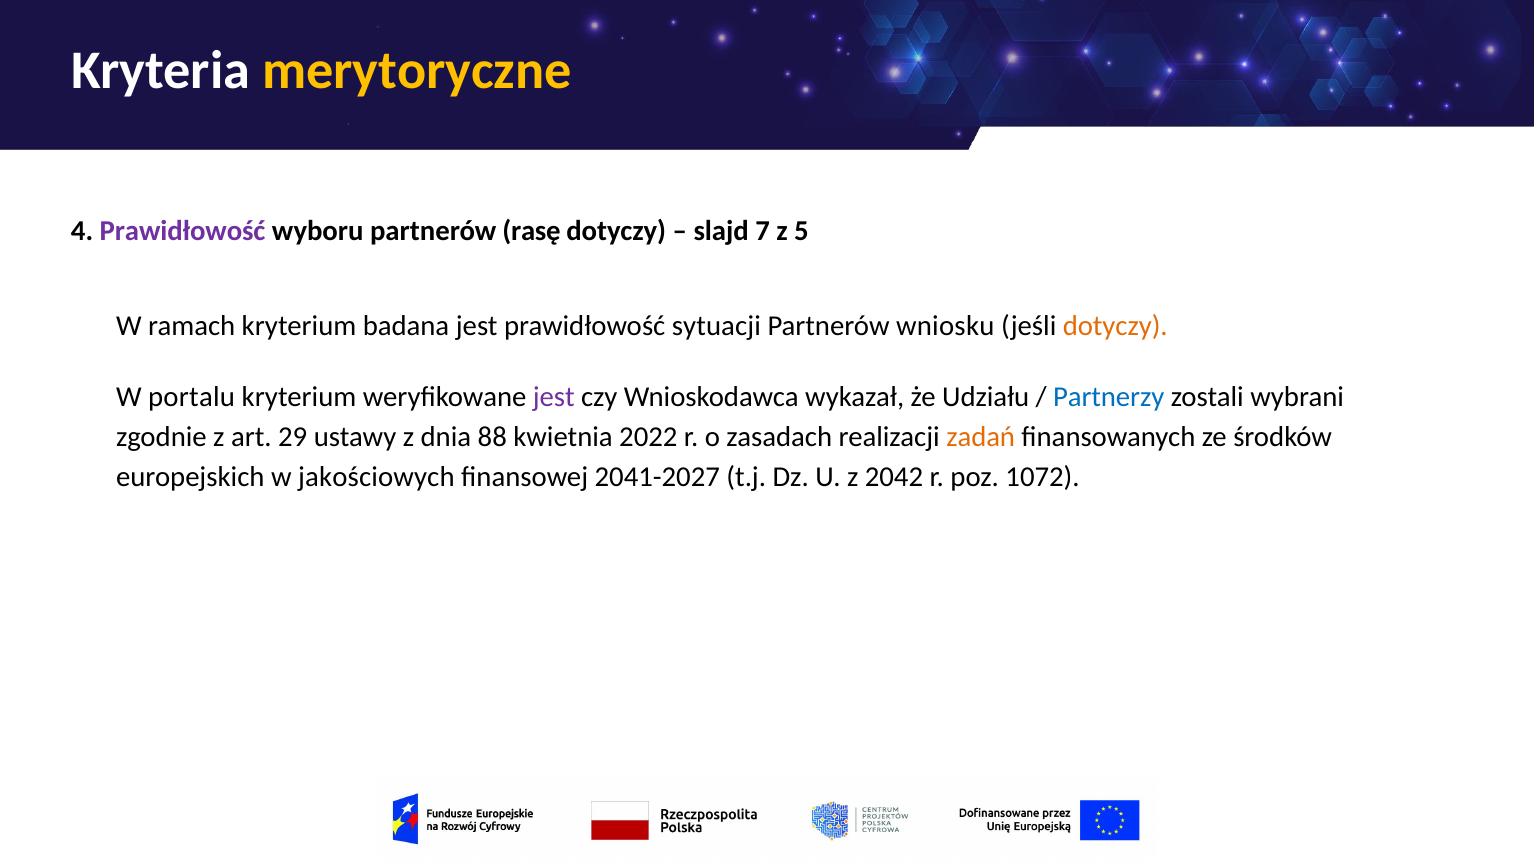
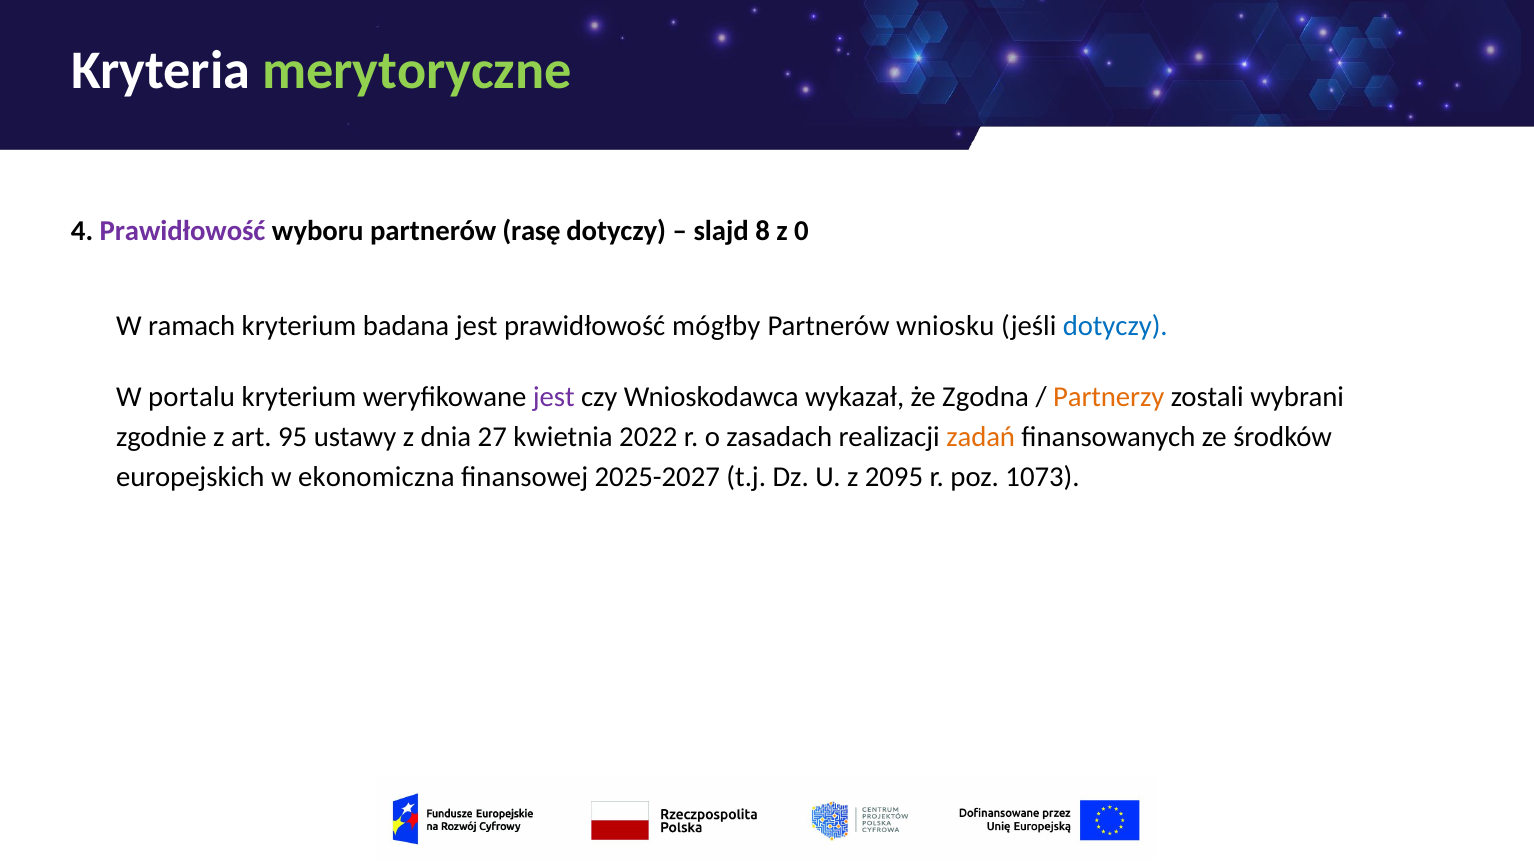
merytoryczne colour: yellow -> light green
7: 7 -> 8
5: 5 -> 0
sytuacji: sytuacji -> mógłby
dotyczy at (1115, 326) colour: orange -> blue
Udziału: Udziału -> Zgodna
Partnerzy colour: blue -> orange
29: 29 -> 95
88: 88 -> 27
jakościowych: jakościowych -> ekonomiczna
2041-2027: 2041-2027 -> 2025-2027
2042: 2042 -> 2095
1072: 1072 -> 1073
